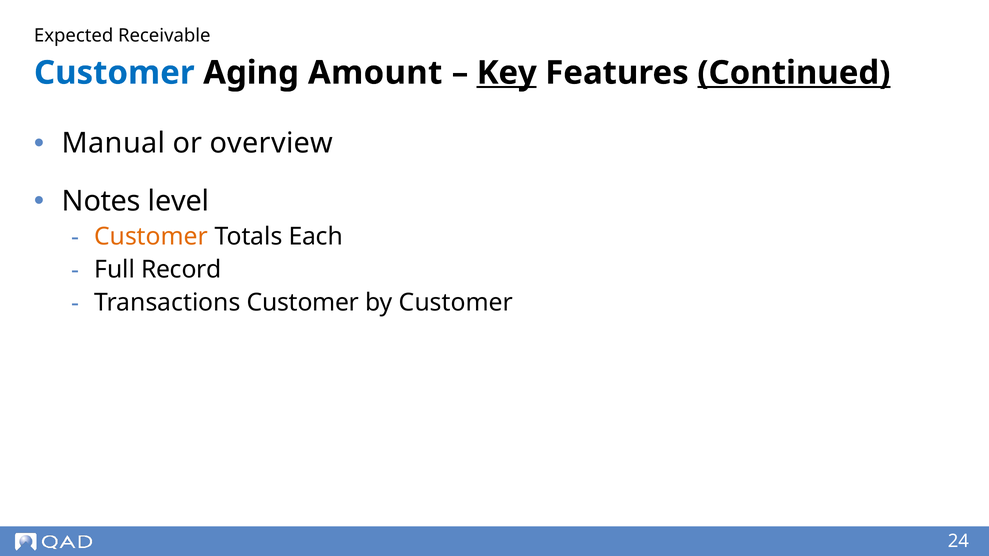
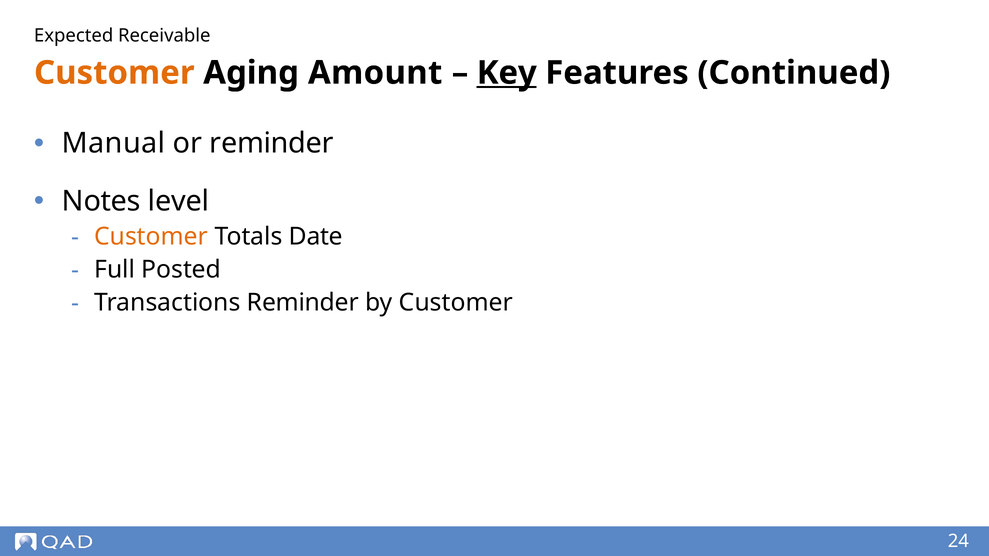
Customer at (114, 73) colour: blue -> orange
Continued underline: present -> none
or overview: overview -> reminder
Each: Each -> Date
Record: Record -> Posted
Transactions Customer: Customer -> Reminder
